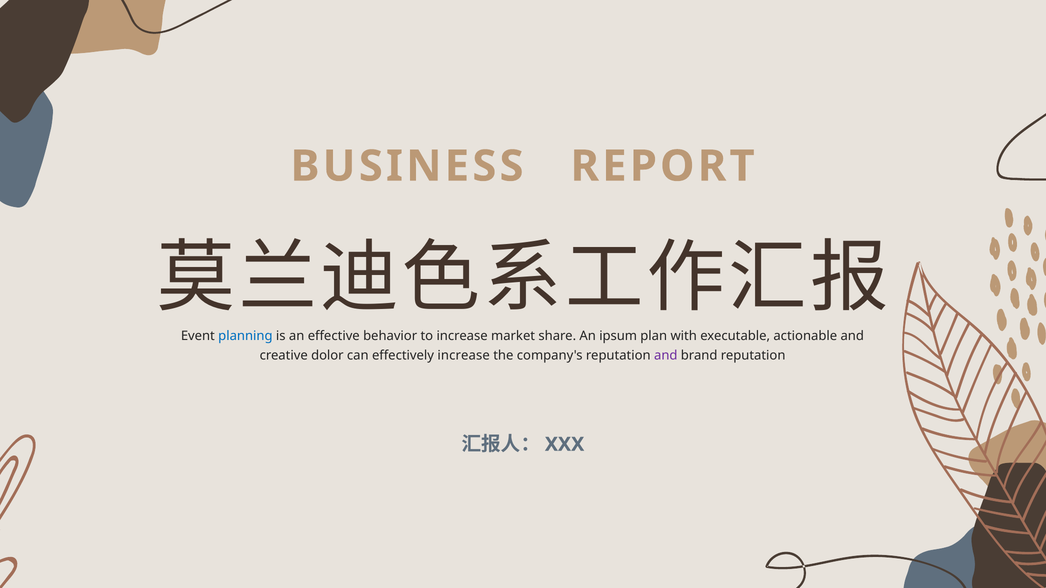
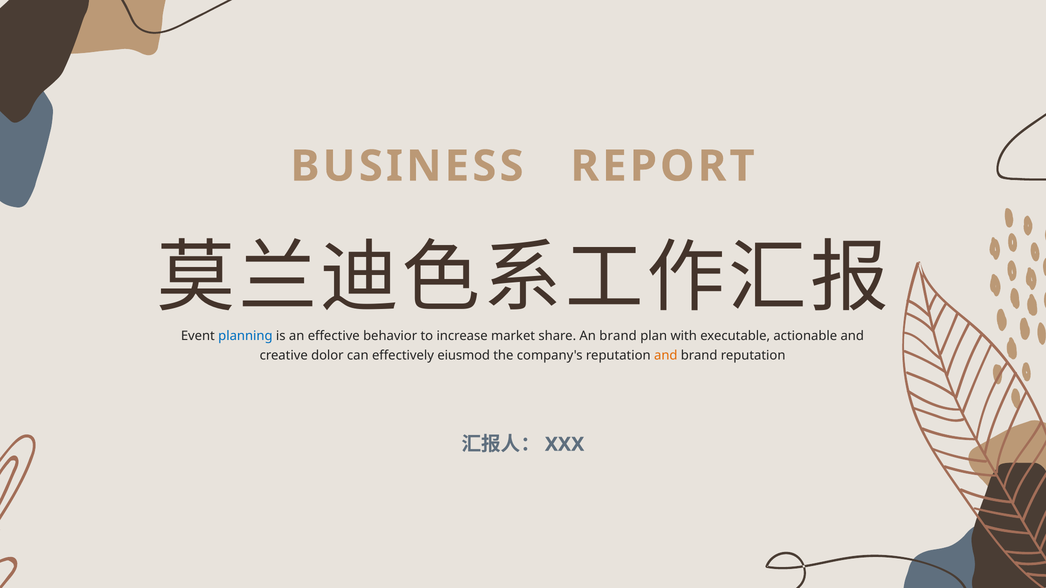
An ipsum: ipsum -> brand
effectively increase: increase -> eiusmod
and at (666, 356) colour: purple -> orange
